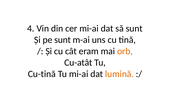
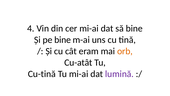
să sunt: sunt -> bine
pe sunt: sunt -> bine
lumină colour: orange -> purple
